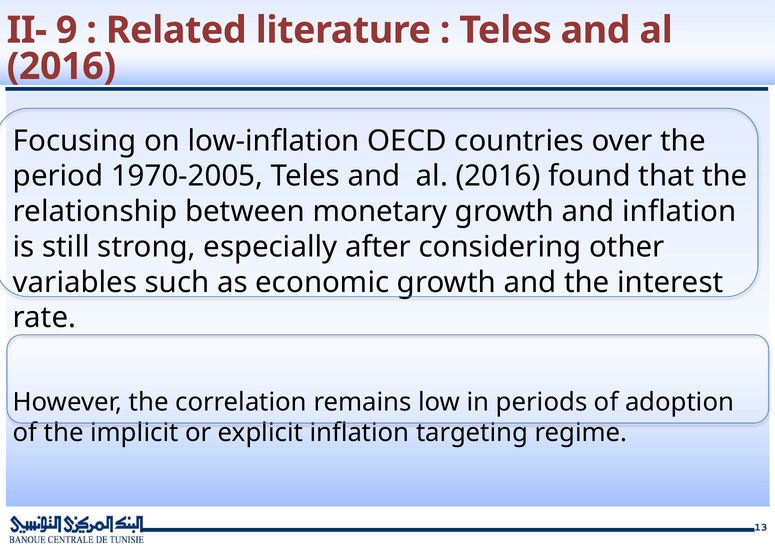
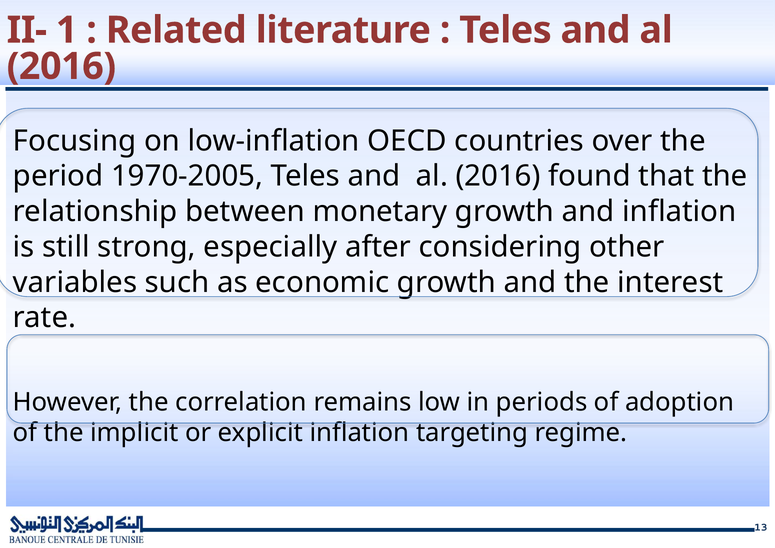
9: 9 -> 1
